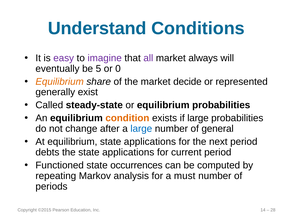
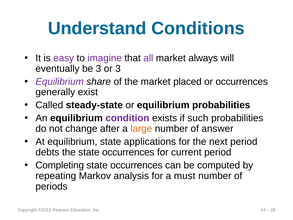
be 5: 5 -> 3
or 0: 0 -> 3
Equilibrium at (60, 81) colour: orange -> purple
decide: decide -> placed
or represented: represented -> occurrences
condition colour: orange -> purple
if large: large -> such
large at (141, 129) colour: blue -> orange
general: general -> answer
the state applications: applications -> occurrences
Functioned: Functioned -> Completing
